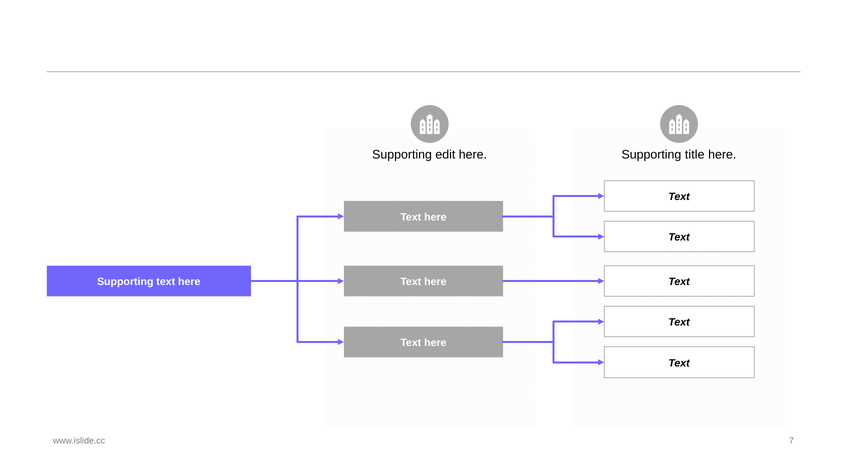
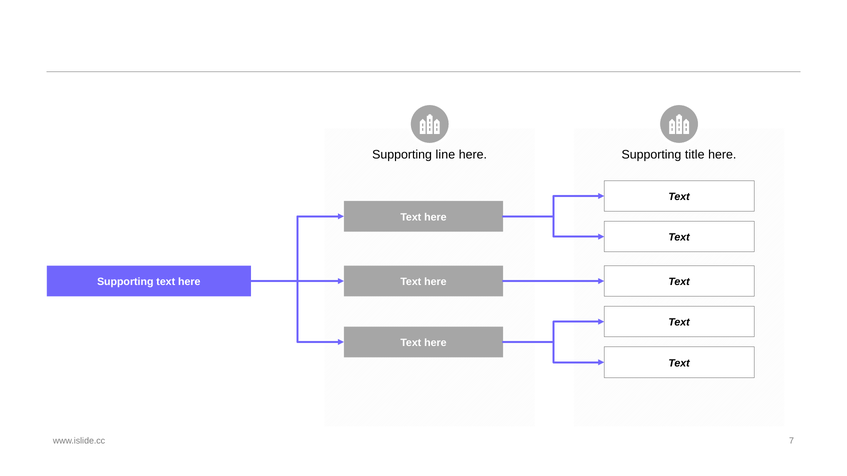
edit: edit -> line
